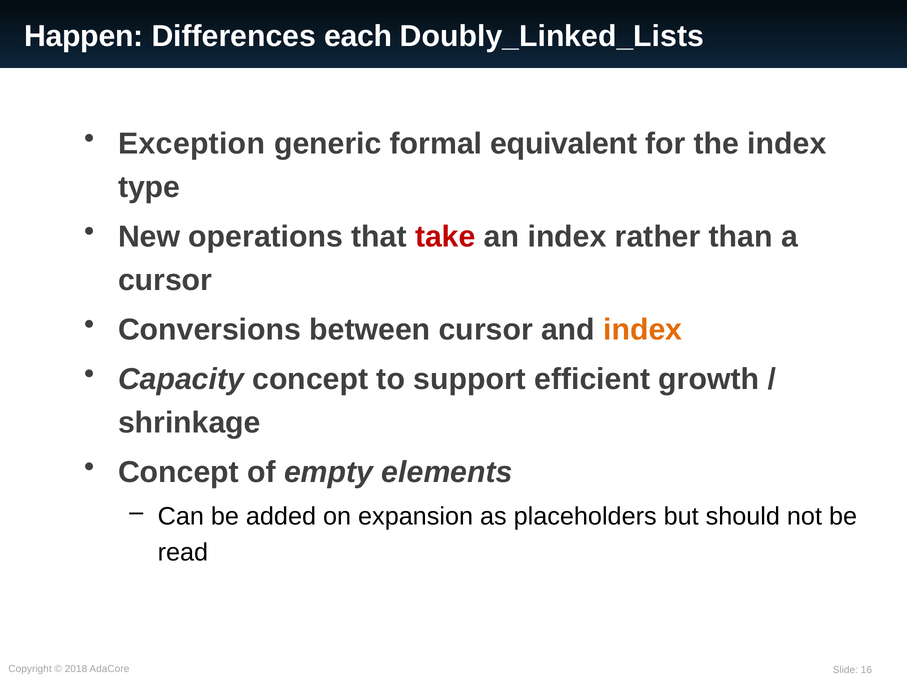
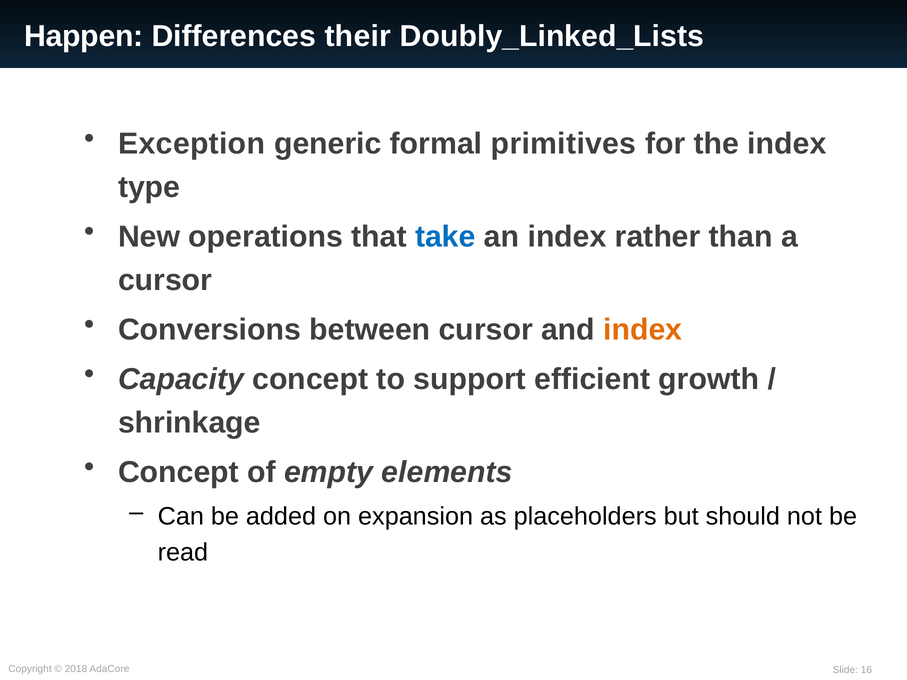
each: each -> their
equivalent: equivalent -> primitives
take colour: red -> blue
